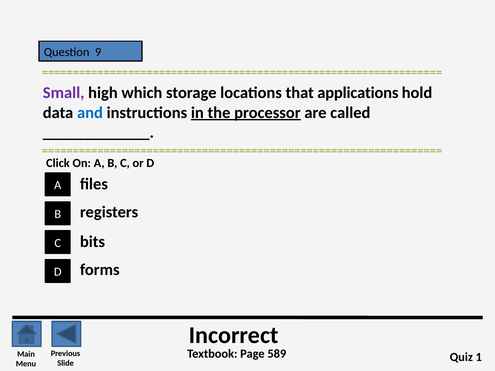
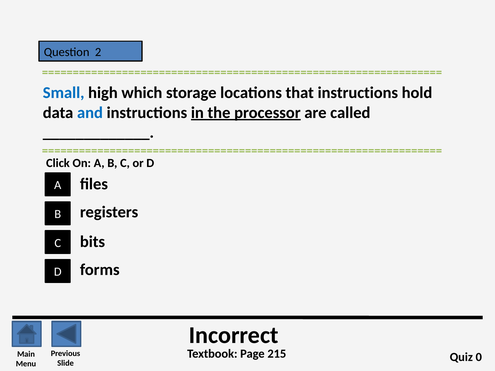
9: 9 -> 2
Small colour: purple -> blue
that applications: applications -> instructions
589: 589 -> 215
1: 1 -> 0
